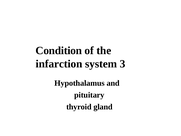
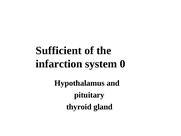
Condition: Condition -> Sufficient
3: 3 -> 0
